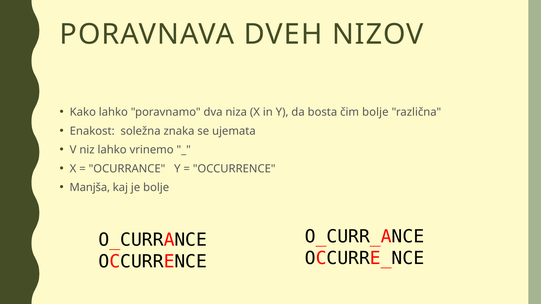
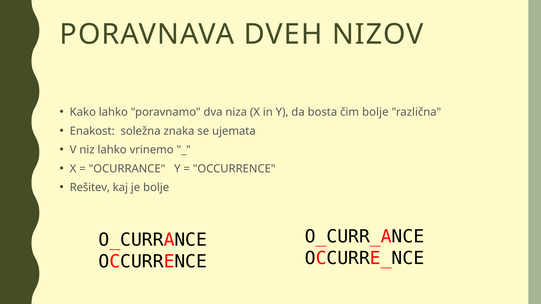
Manjša: Manjša -> Rešitev
